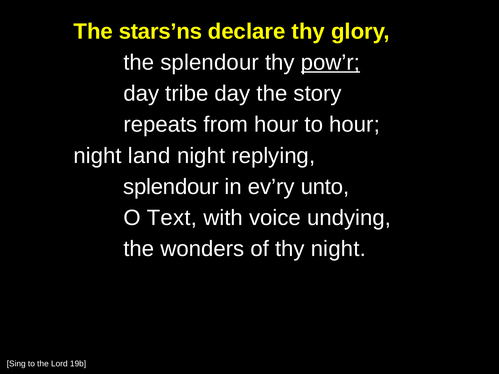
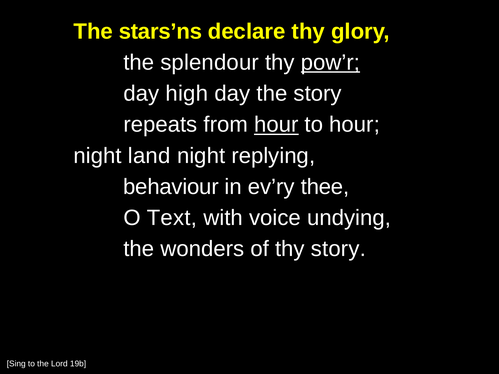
tribe: tribe -> high
hour at (276, 125) underline: none -> present
splendour at (171, 187): splendour -> behaviour
unto: unto -> thee
thy night: night -> story
